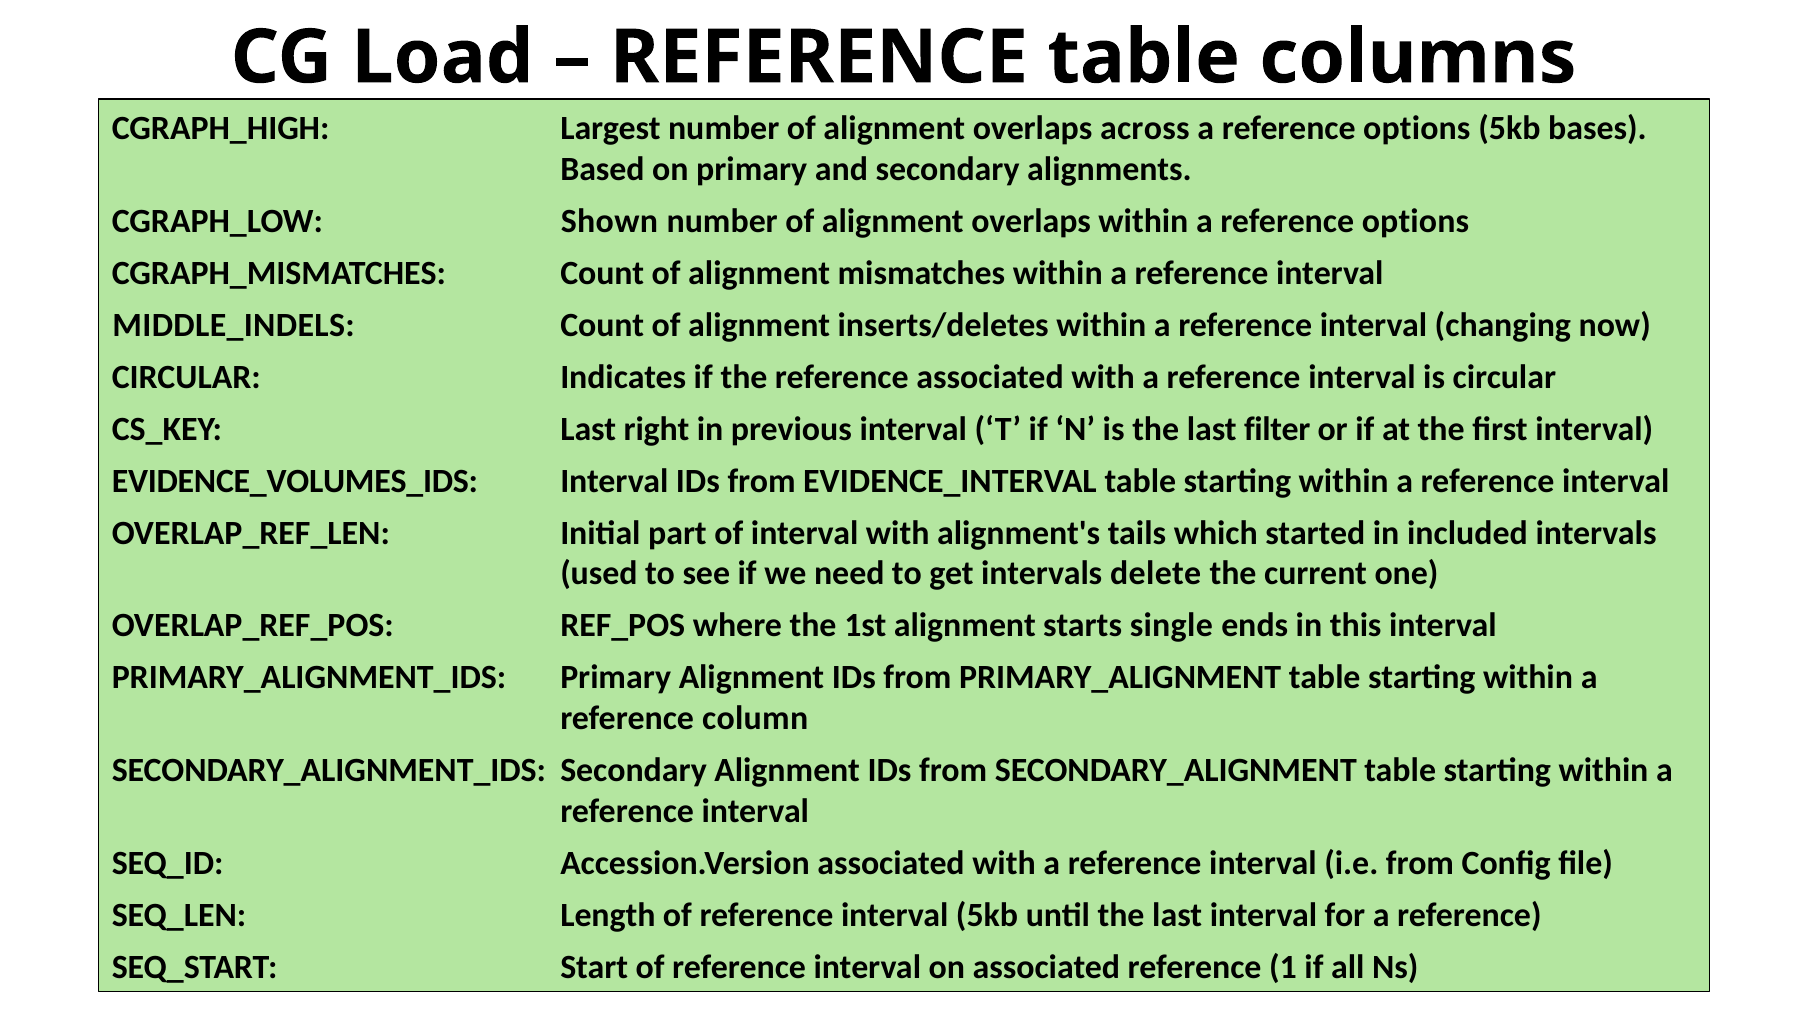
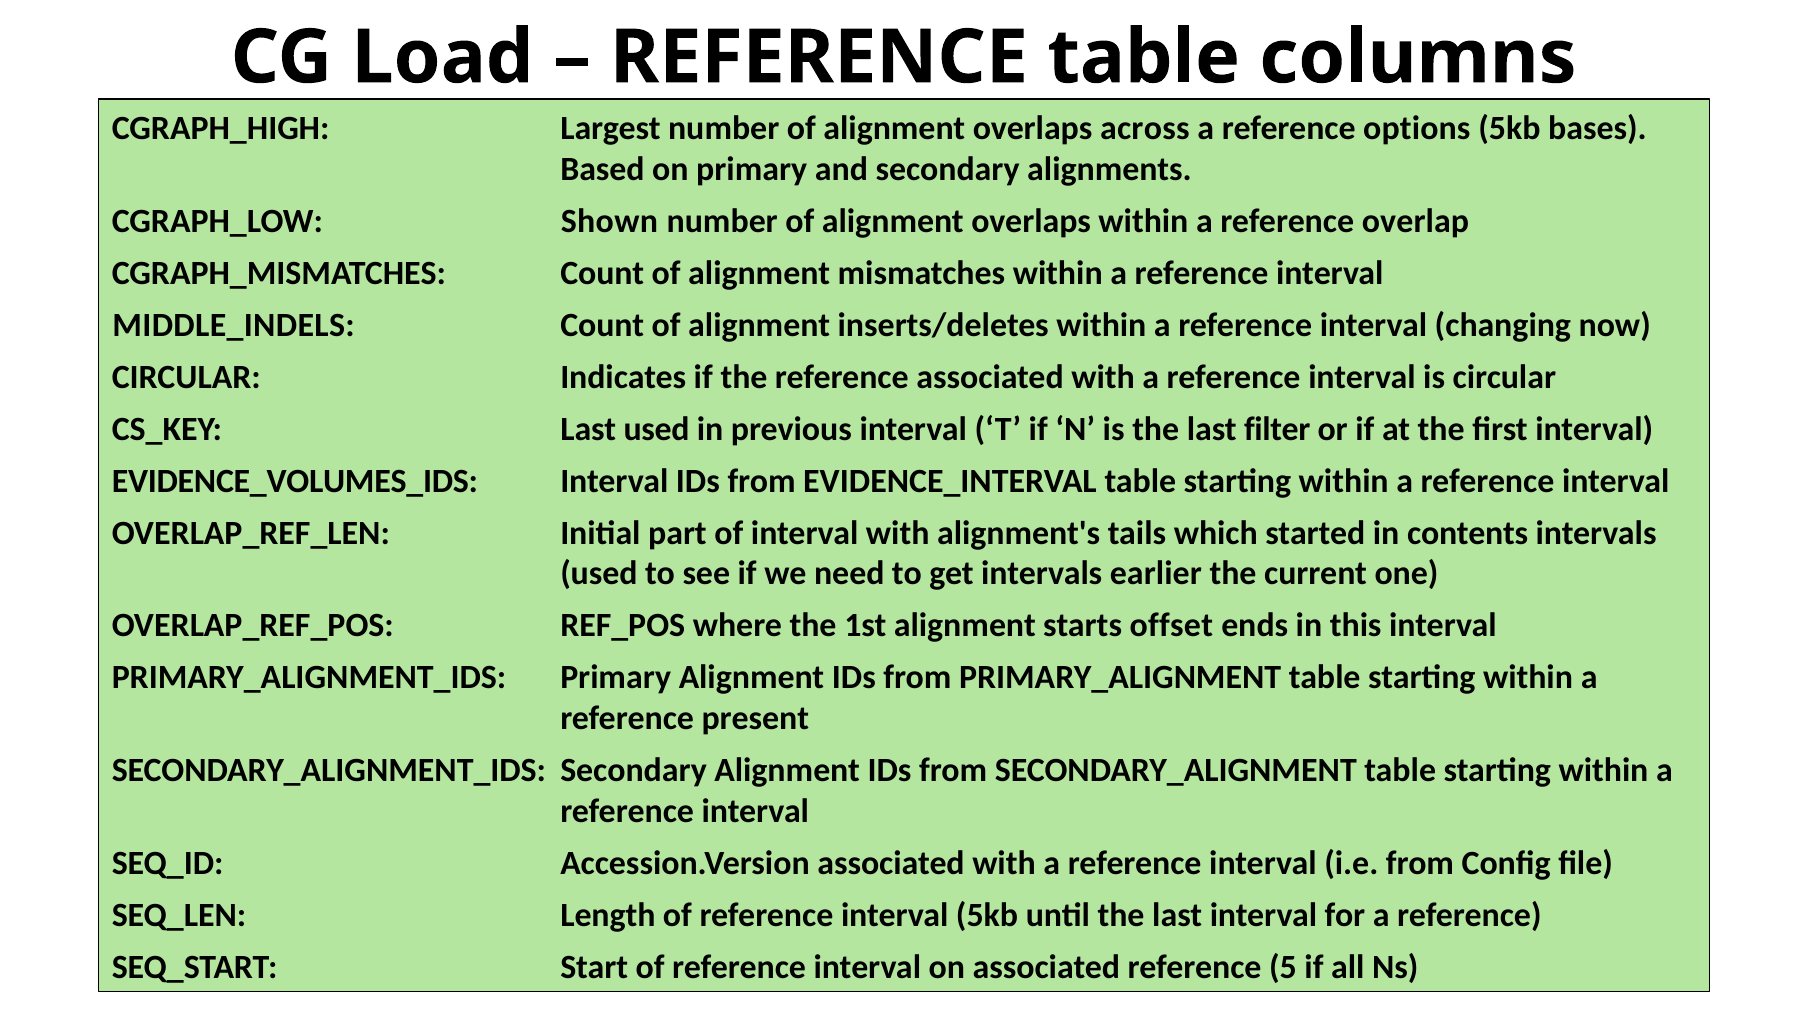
within a reference options: options -> overlap
Last right: right -> used
included: included -> contents
delete: delete -> earlier
single: single -> offset
column: column -> present
1: 1 -> 5
